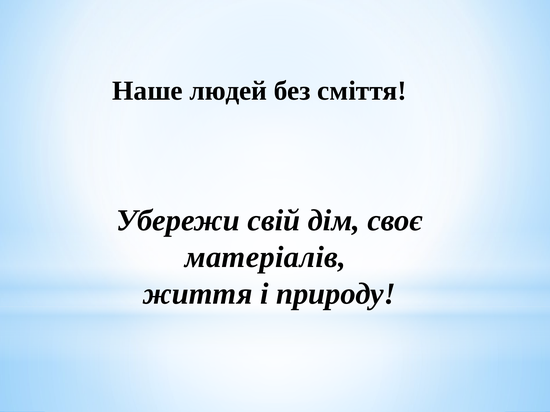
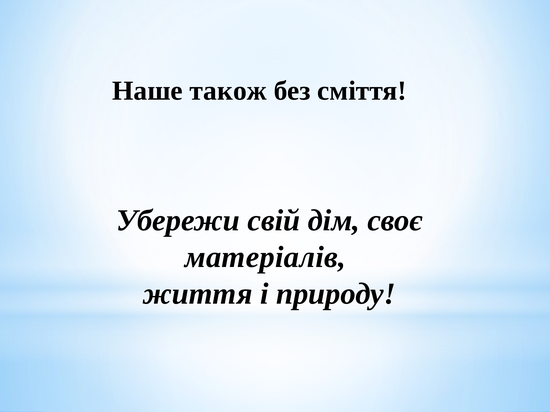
людей: людей -> також
